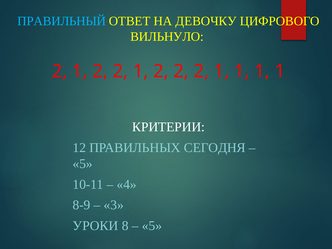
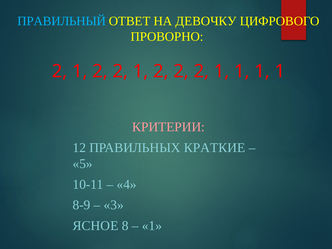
ВИЛЬНУЛО: ВИЛЬНУЛО -> ПРОВОРНО
КРИТЕРИИ colour: white -> pink
СЕГОДНЯ: СЕГОДНЯ -> КРАТКИЕ
УРОКИ: УРОКИ -> ЯСНОЕ
5 at (152, 226): 5 -> 1
